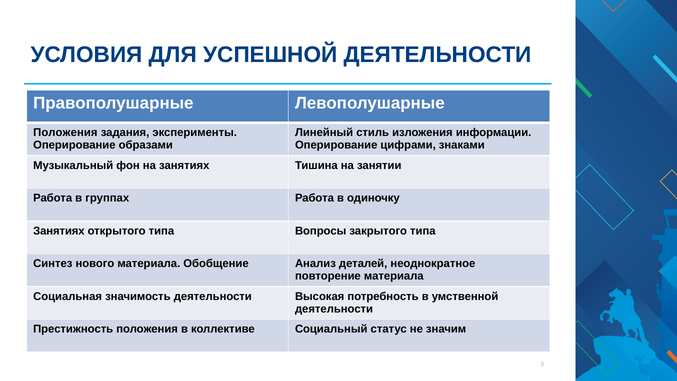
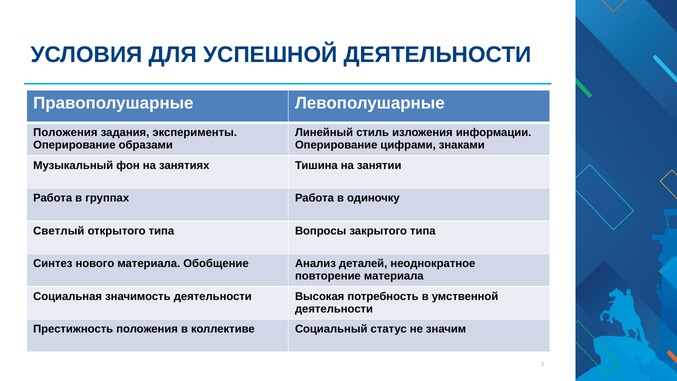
Занятиях at (59, 231): Занятиях -> Светлый
